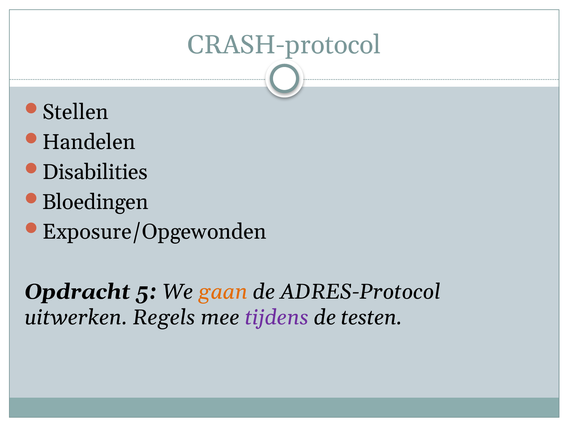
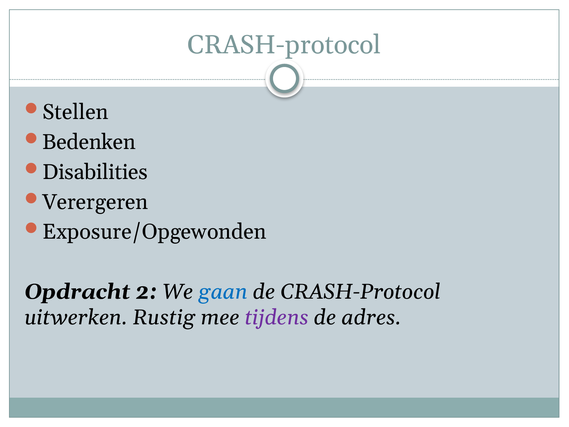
Handelen: Handelen -> Bedenken
Bloedingen: Bloedingen -> Verergeren
5: 5 -> 2
gaan colour: orange -> blue
de ADRES-Protocol: ADRES-Protocol -> CRASH-Protocol
Regels: Regels -> Rustig
testen: testen -> adres
